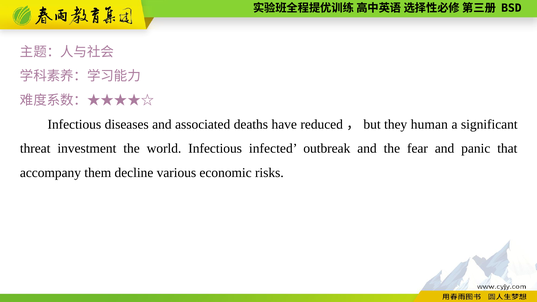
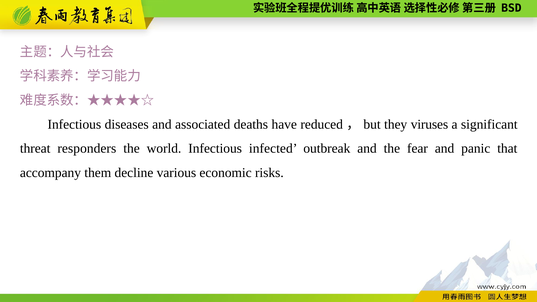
human: human -> viruses
investment: investment -> responders
